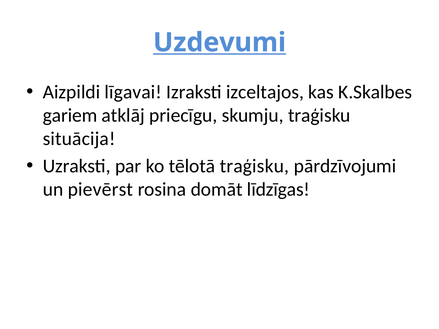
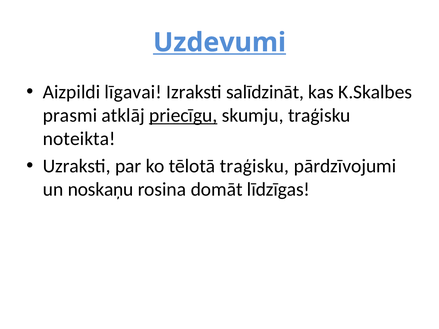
izceltajos: izceltajos -> salīdzināt
gariem: gariem -> prasmi
priecīgu underline: none -> present
situācija: situācija -> noteikta
pievērst: pievērst -> noskaņu
